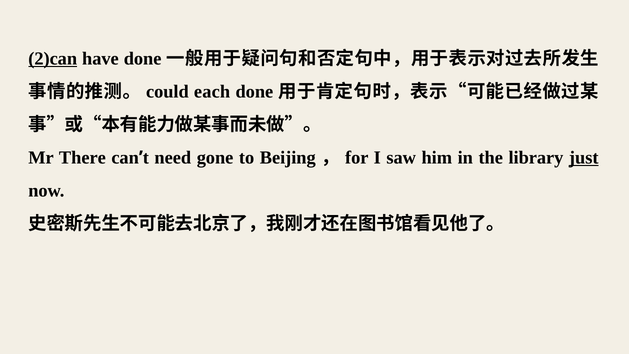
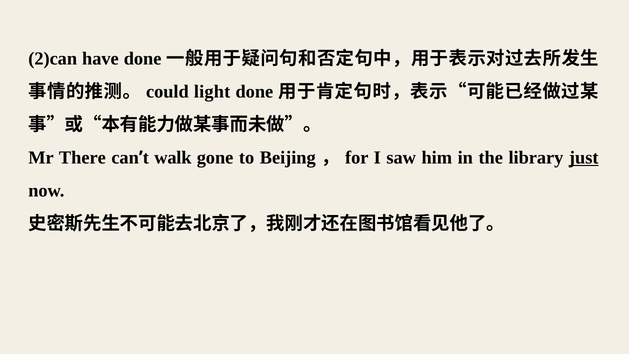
2)can underline: present -> none
each: each -> light
need: need -> walk
